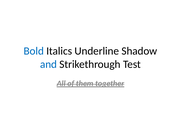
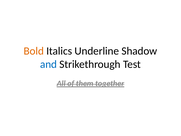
Bold colour: blue -> orange
